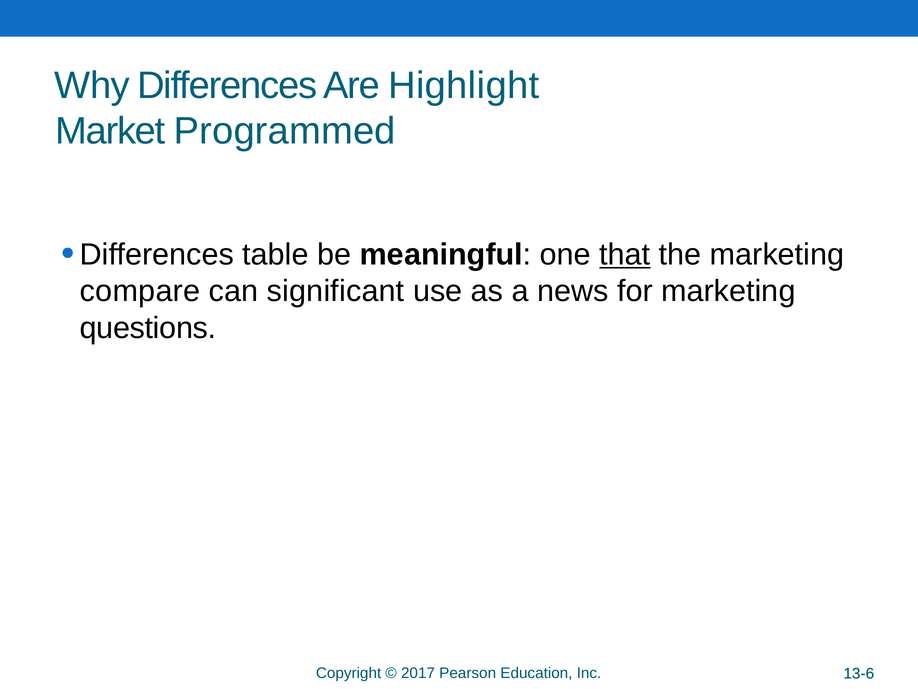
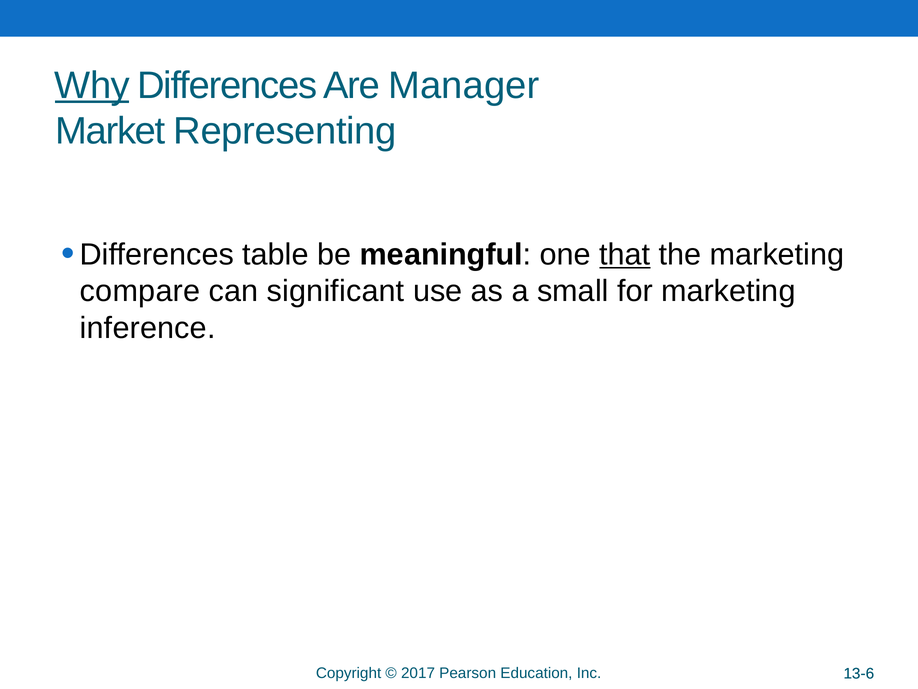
Why underline: none -> present
Highlight: Highlight -> Manager
Programmed: Programmed -> Representing
news: news -> small
questions: questions -> inference
